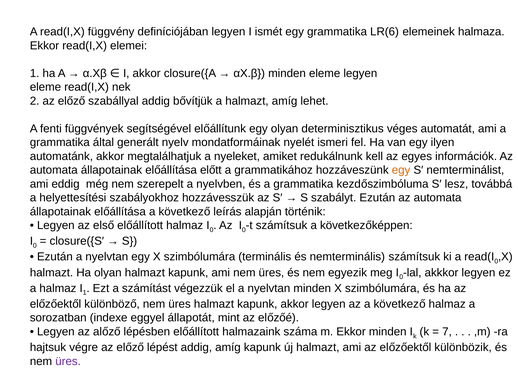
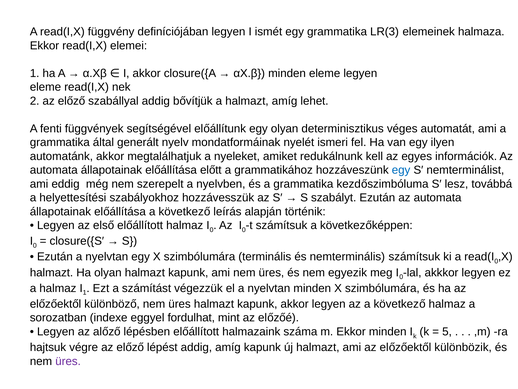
LR(6: LR(6 -> LR(3
egy at (401, 170) colour: orange -> blue
állapotát: állapotát -> fordulhat
7: 7 -> 5
